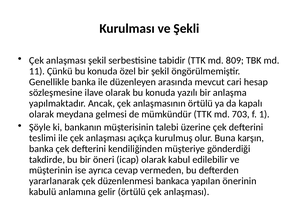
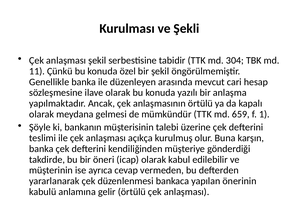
809: 809 -> 304
703: 703 -> 659
